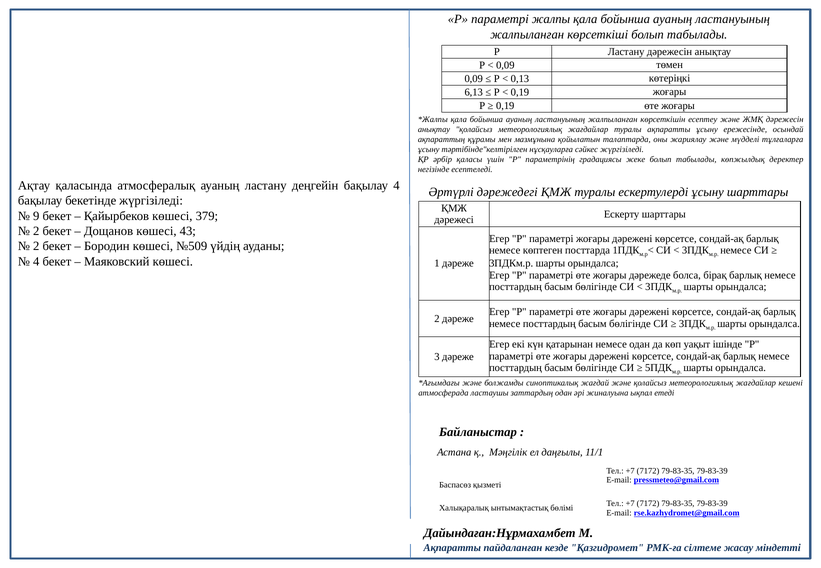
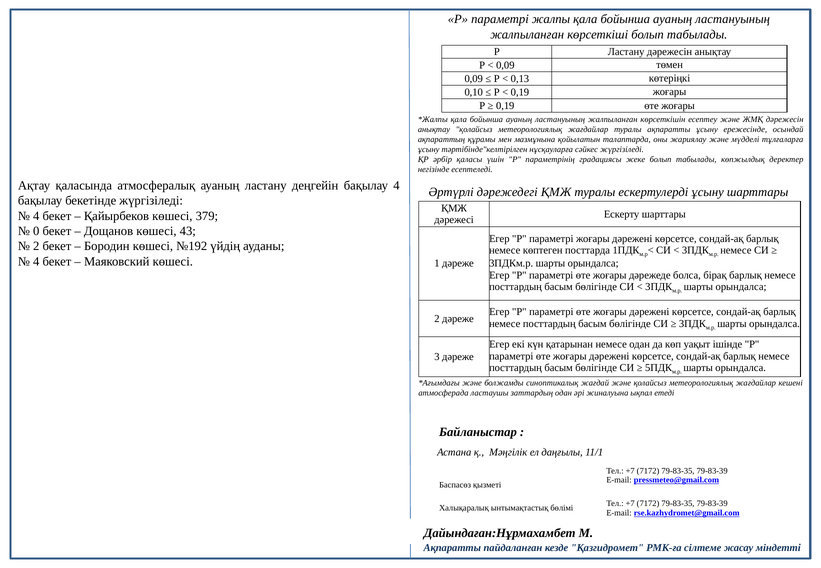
6,13: 6,13 -> 0,10
9 at (36, 216): 9 -> 4
2 at (36, 231): 2 -> 0
№509: №509 -> №192
